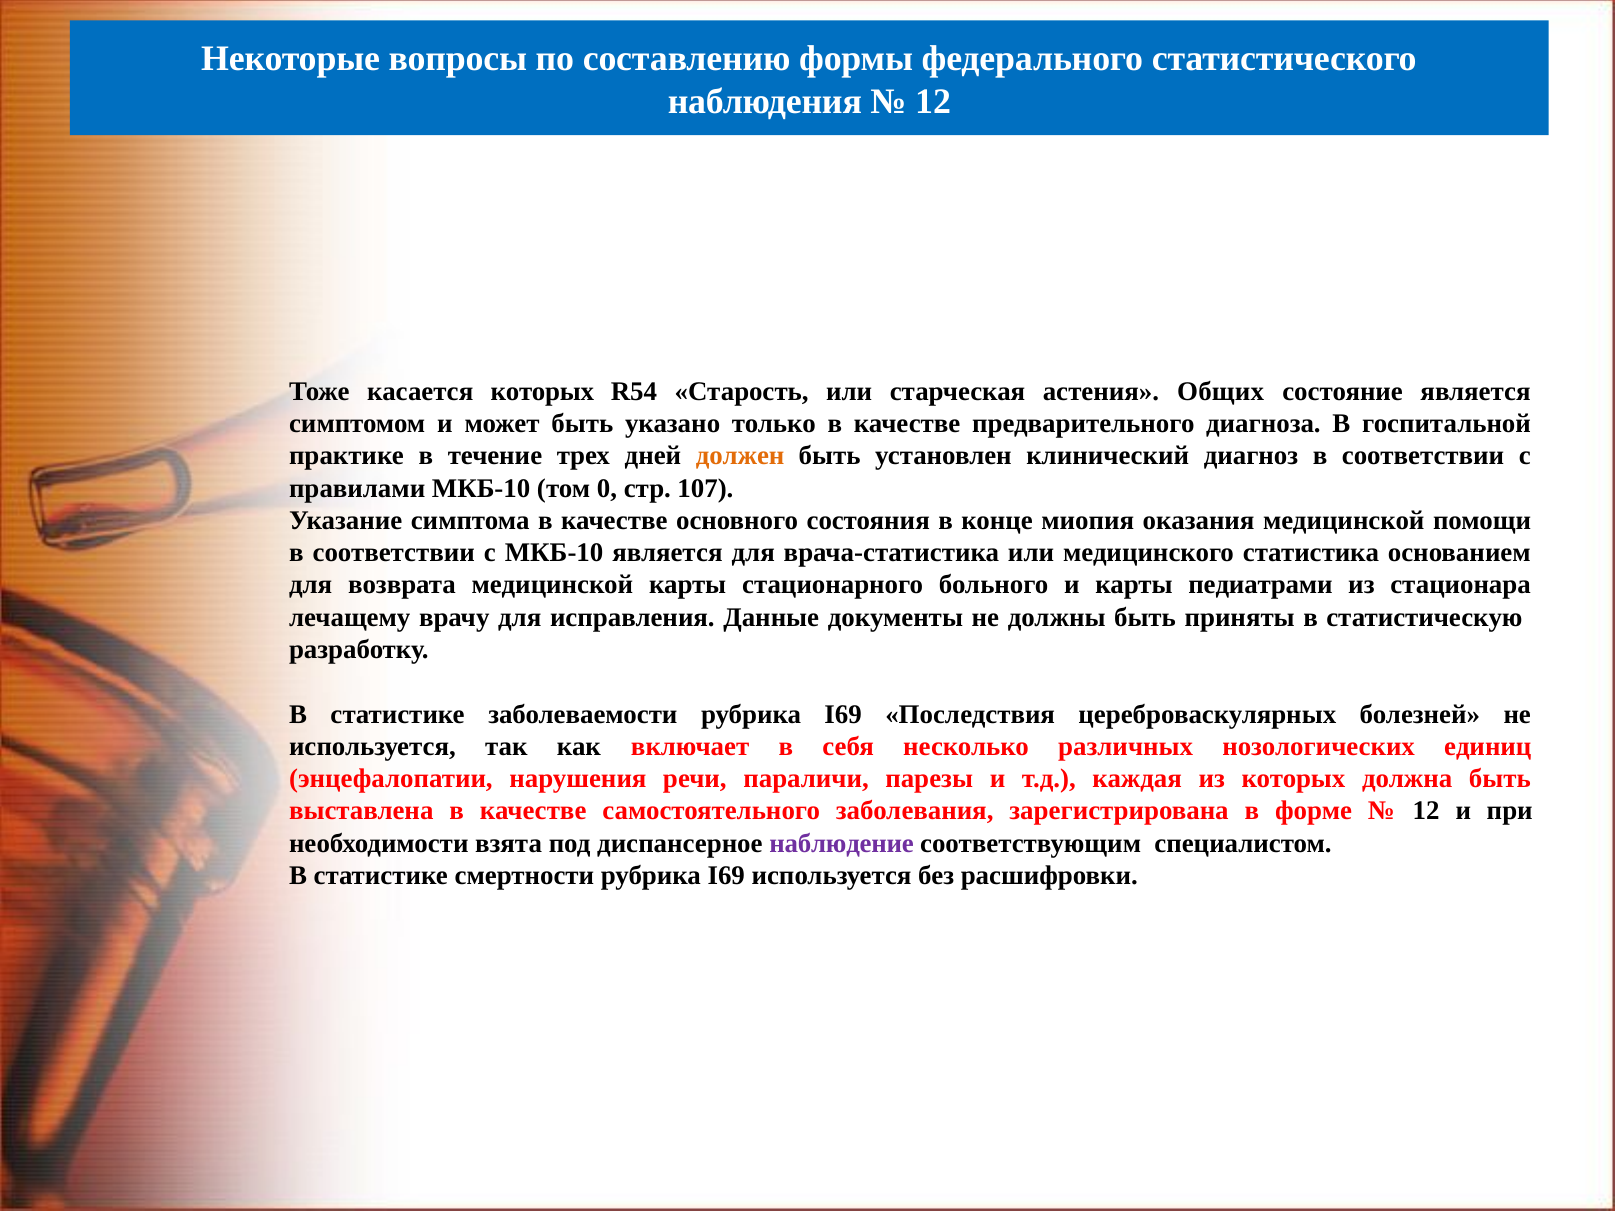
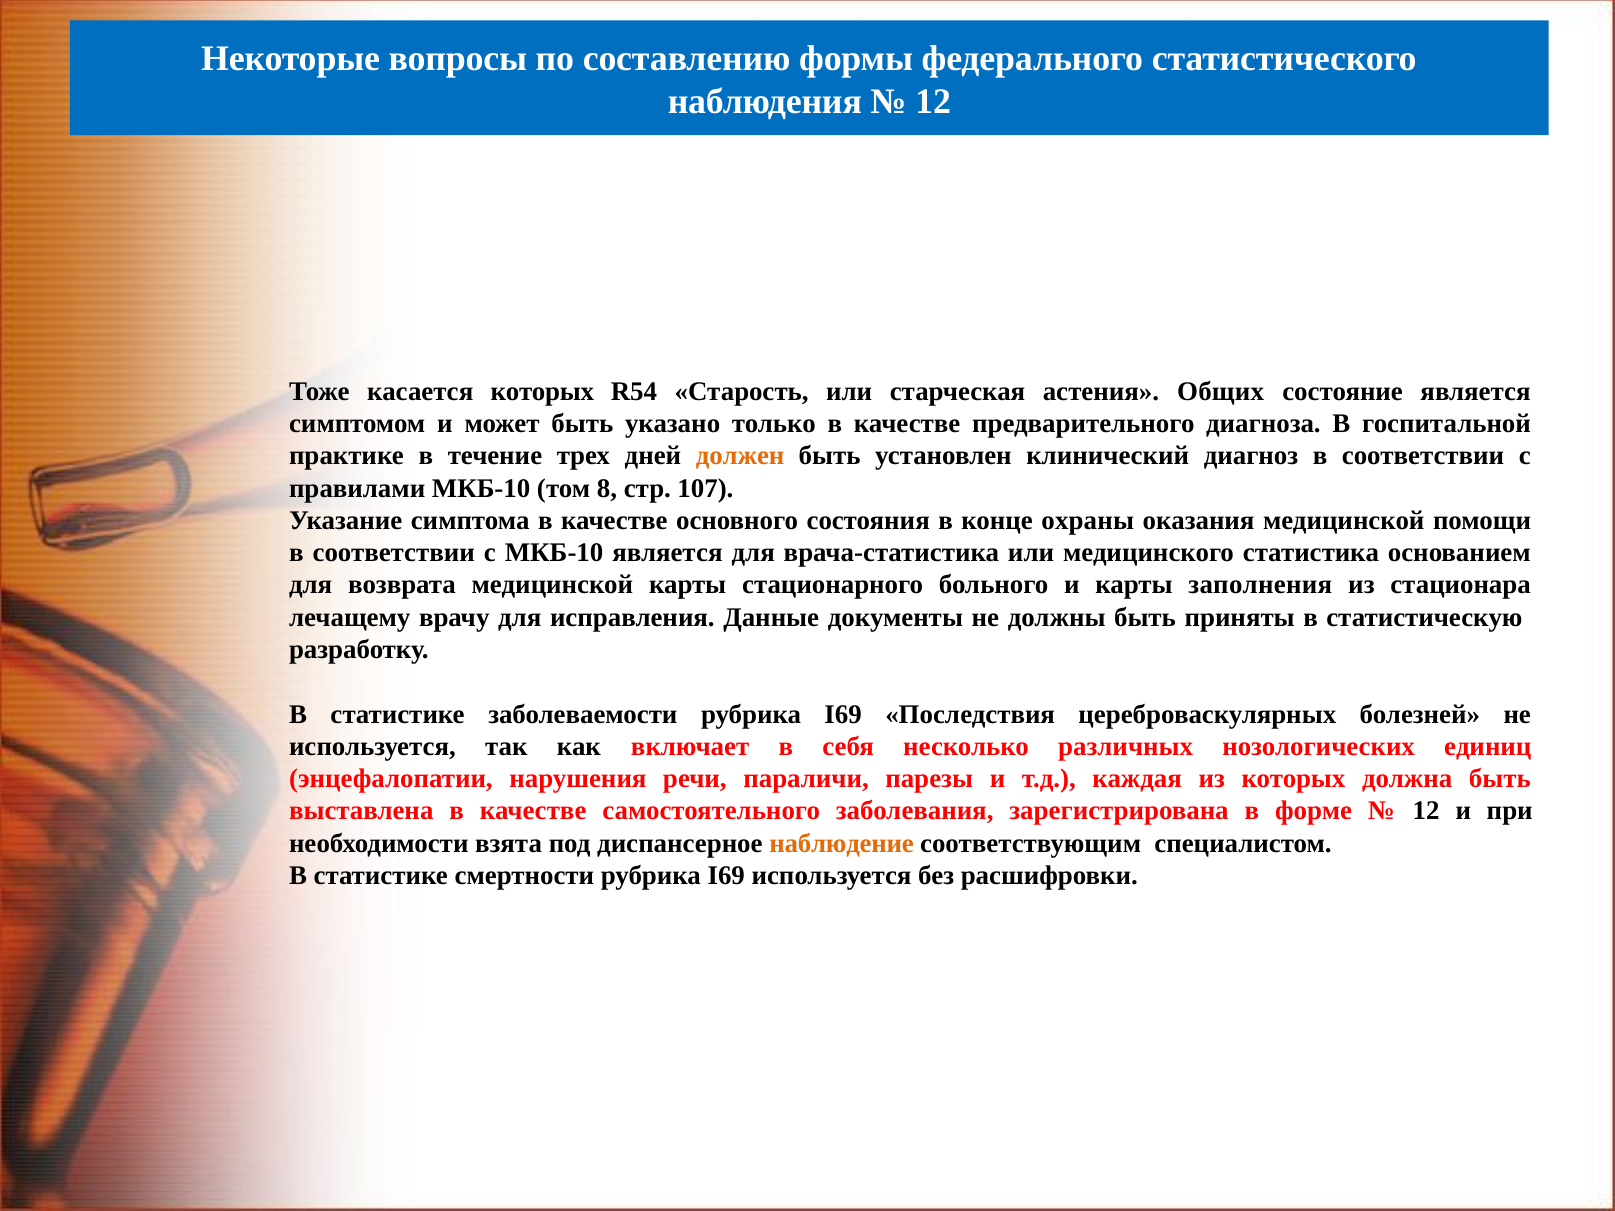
0: 0 -> 8
миопия: миопия -> охраны
педиатрами: педиатрами -> заполнения
наблюдение colour: purple -> orange
